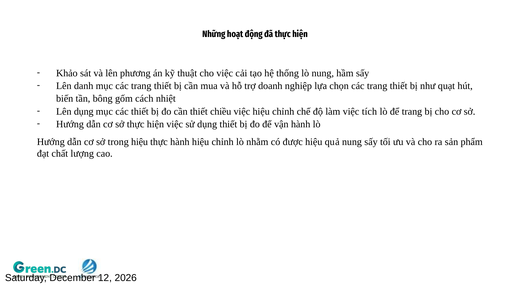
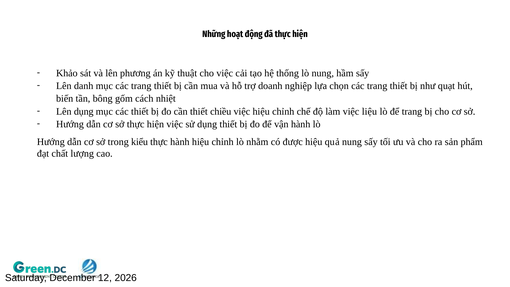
tích: tích -> liệu
trong hiệu: hiệu -> kiểu
